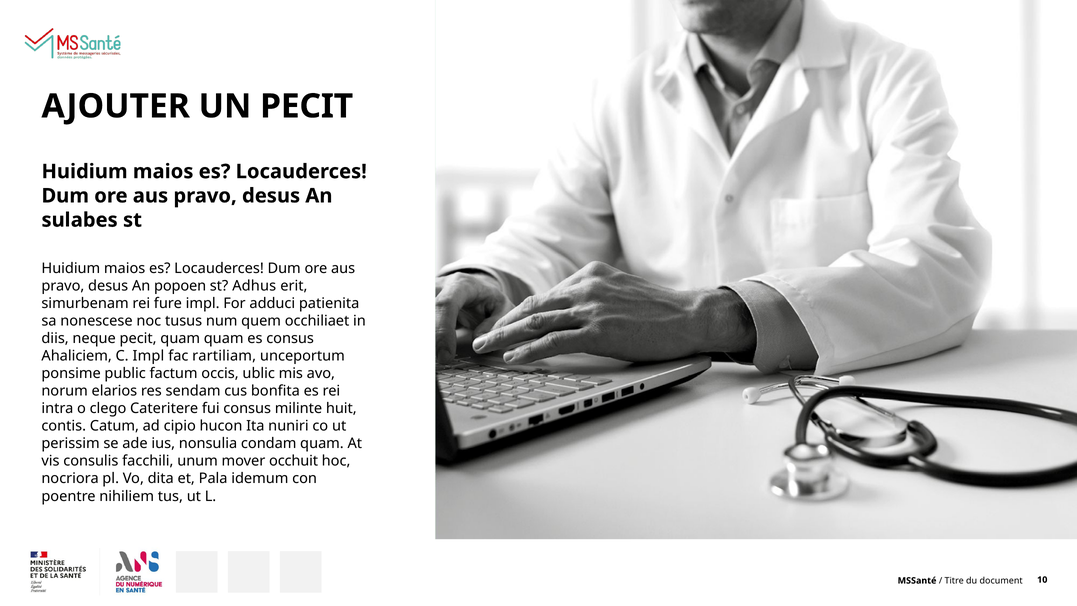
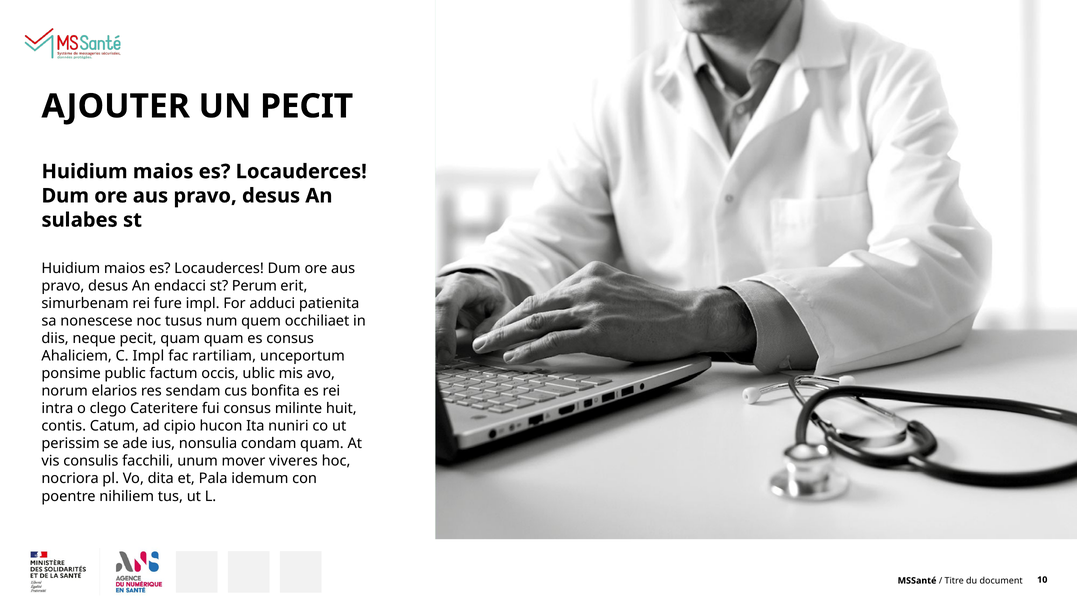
popoen: popoen -> endacci
Adhus: Adhus -> Perum
occhuit: occhuit -> viveres
